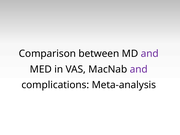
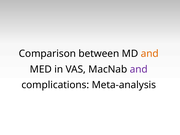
and at (150, 54) colour: purple -> orange
